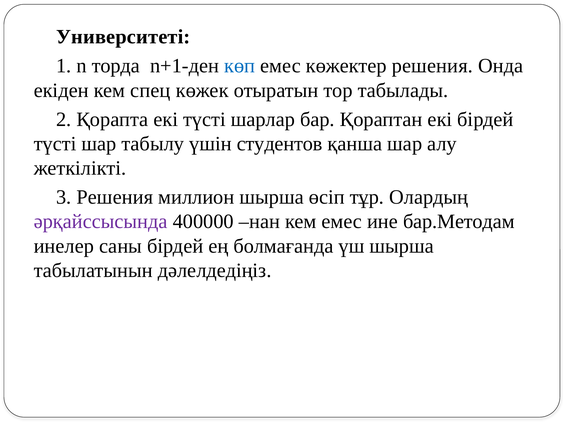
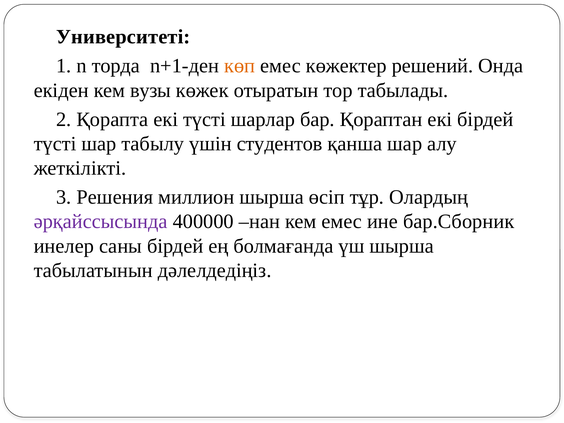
көп colour: blue -> orange
көжектер решения: решения -> решений
спец: спец -> вузы
бар.Методам: бар.Методам -> бар.Сборник
